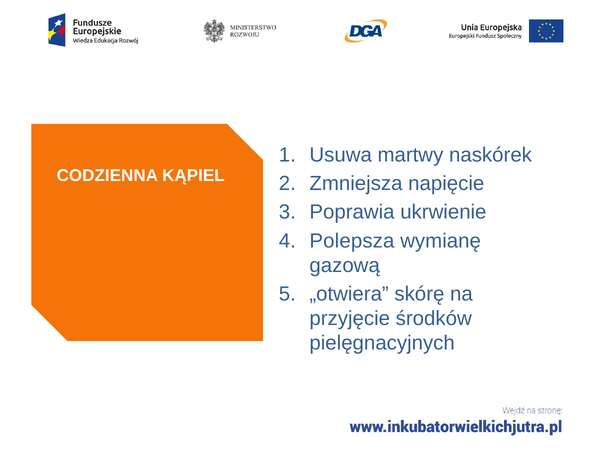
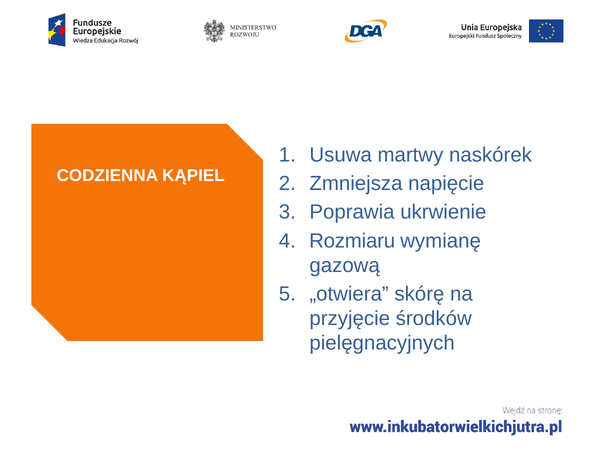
Polepsza: Polepsza -> Rozmiaru
